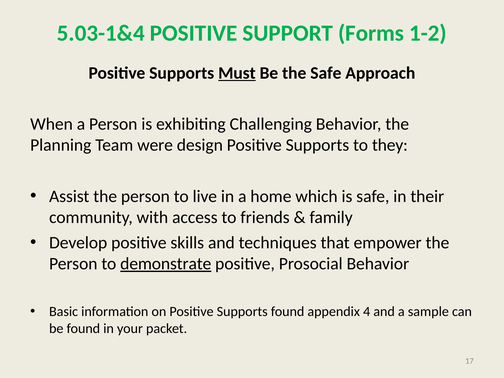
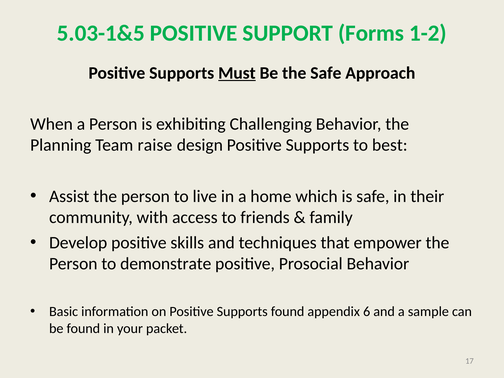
5.03-1&4: 5.03-1&4 -> 5.03-1&5
were: were -> raise
they: they -> best
demonstrate underline: present -> none
4: 4 -> 6
